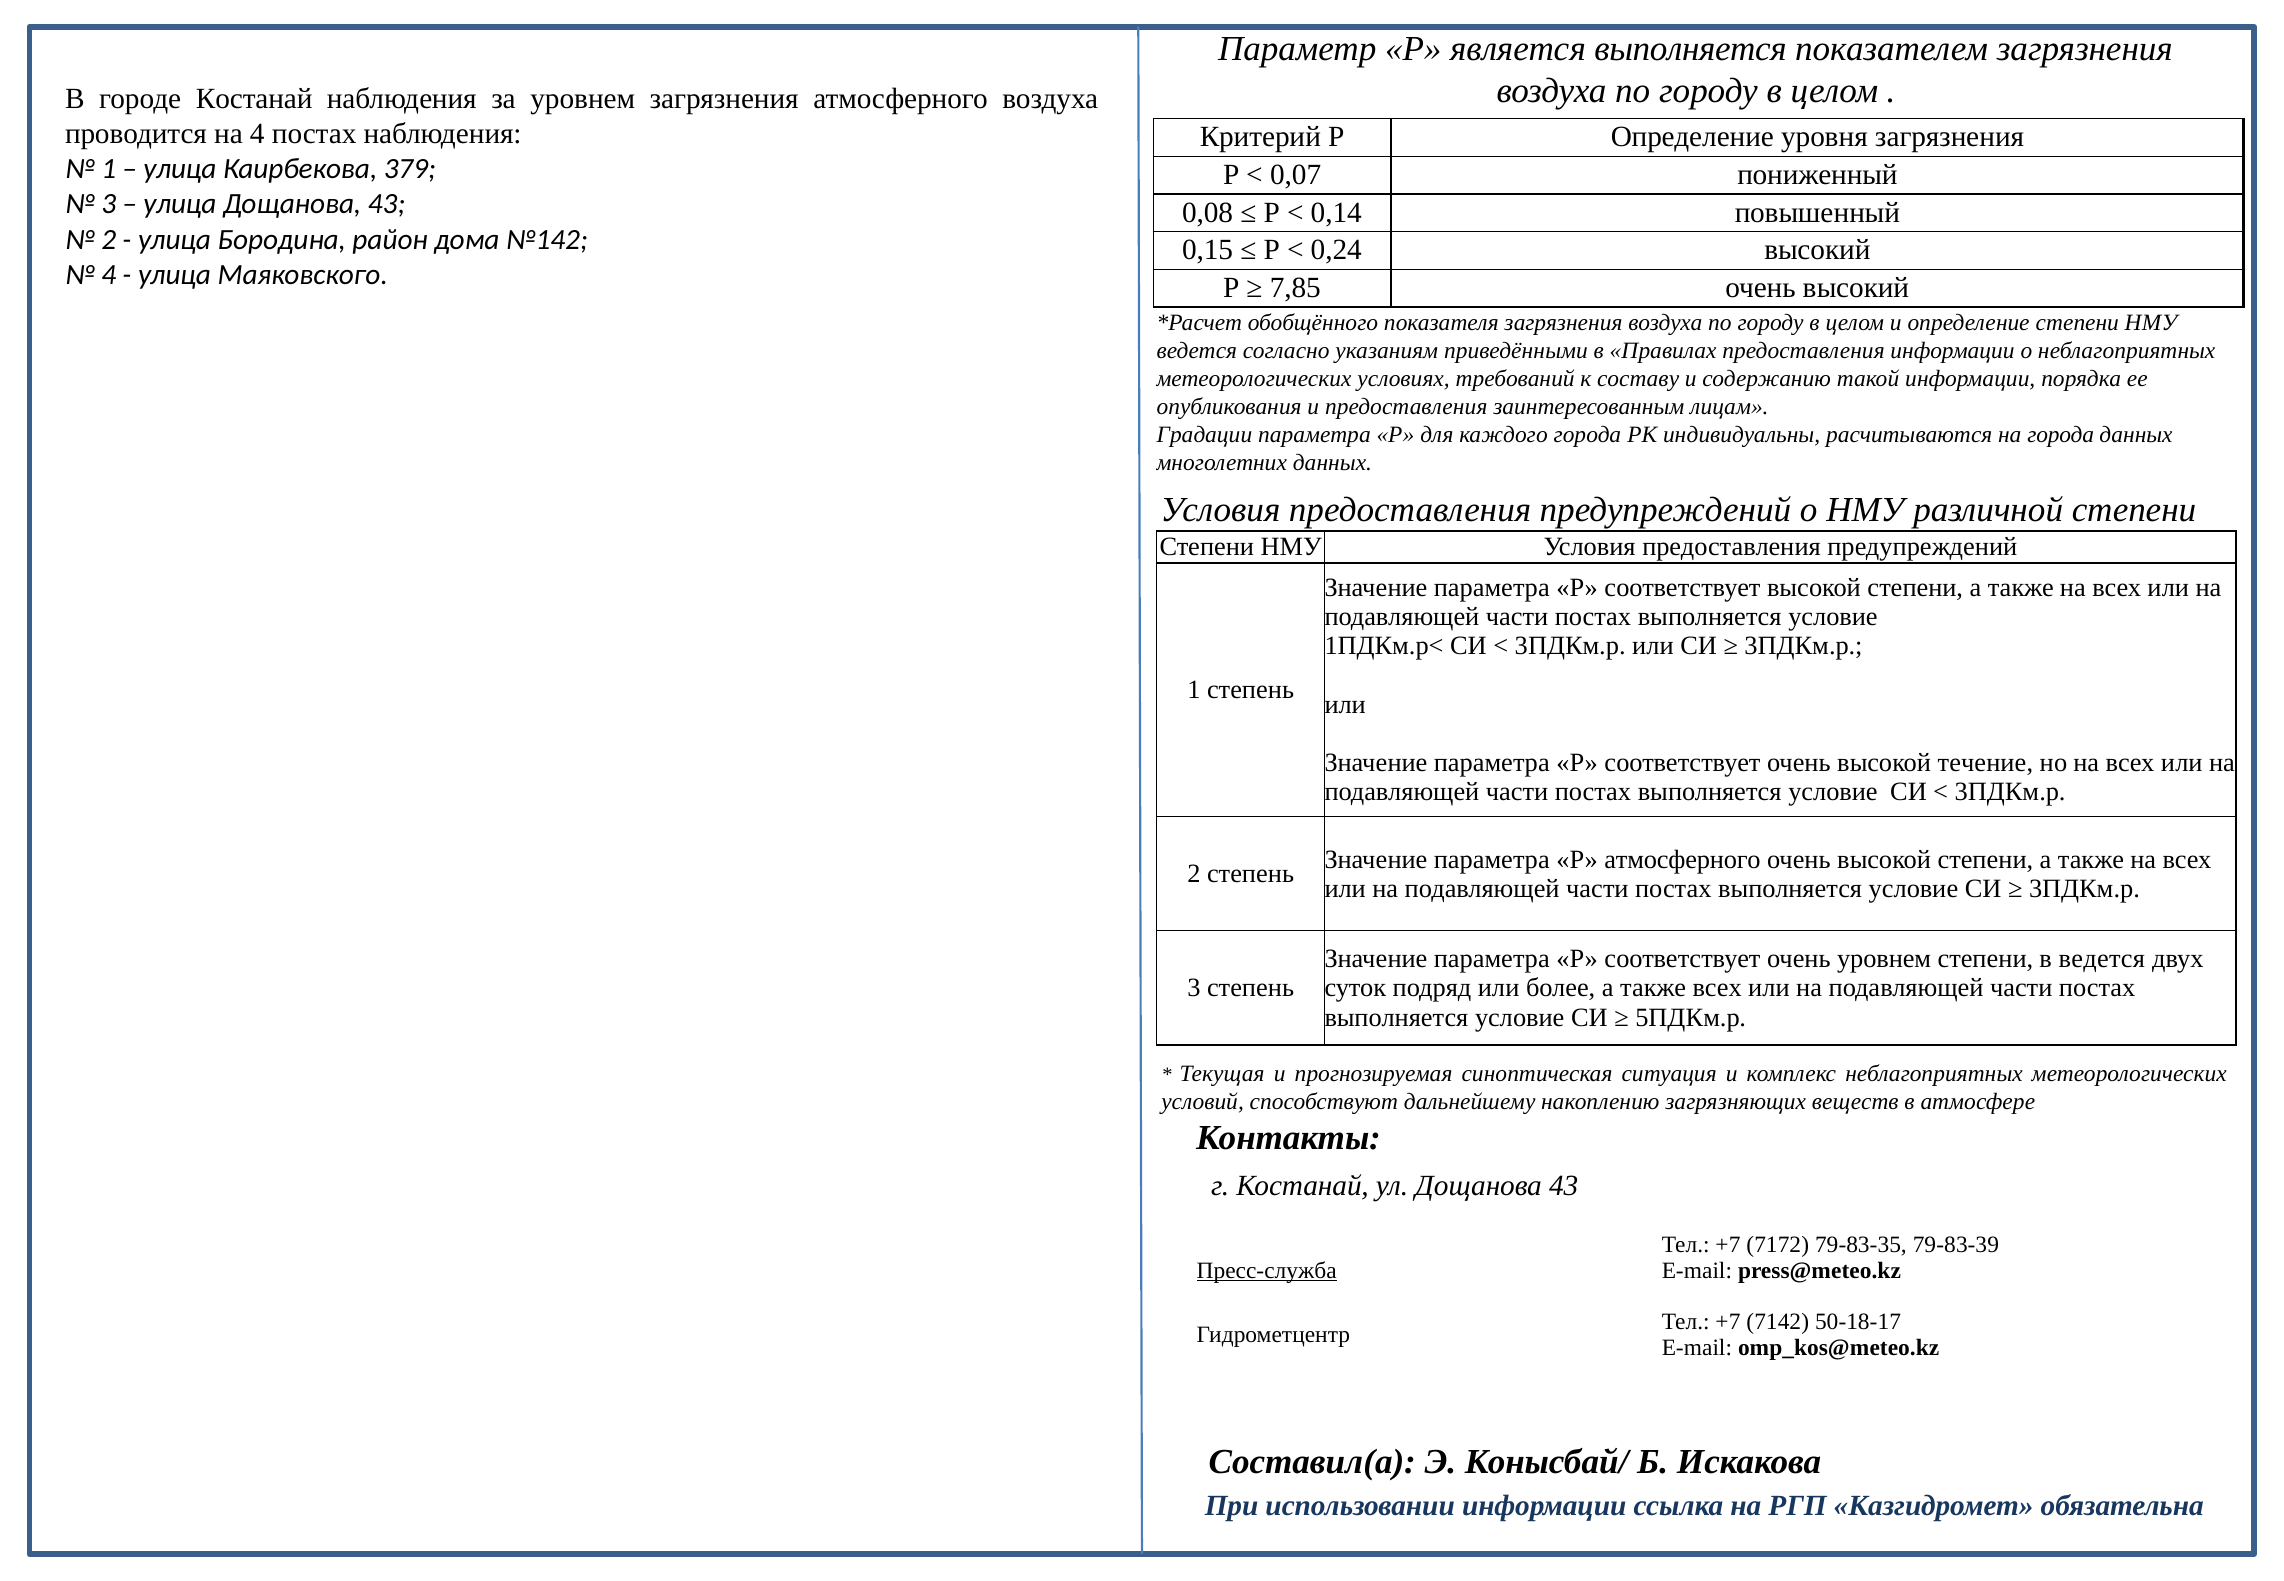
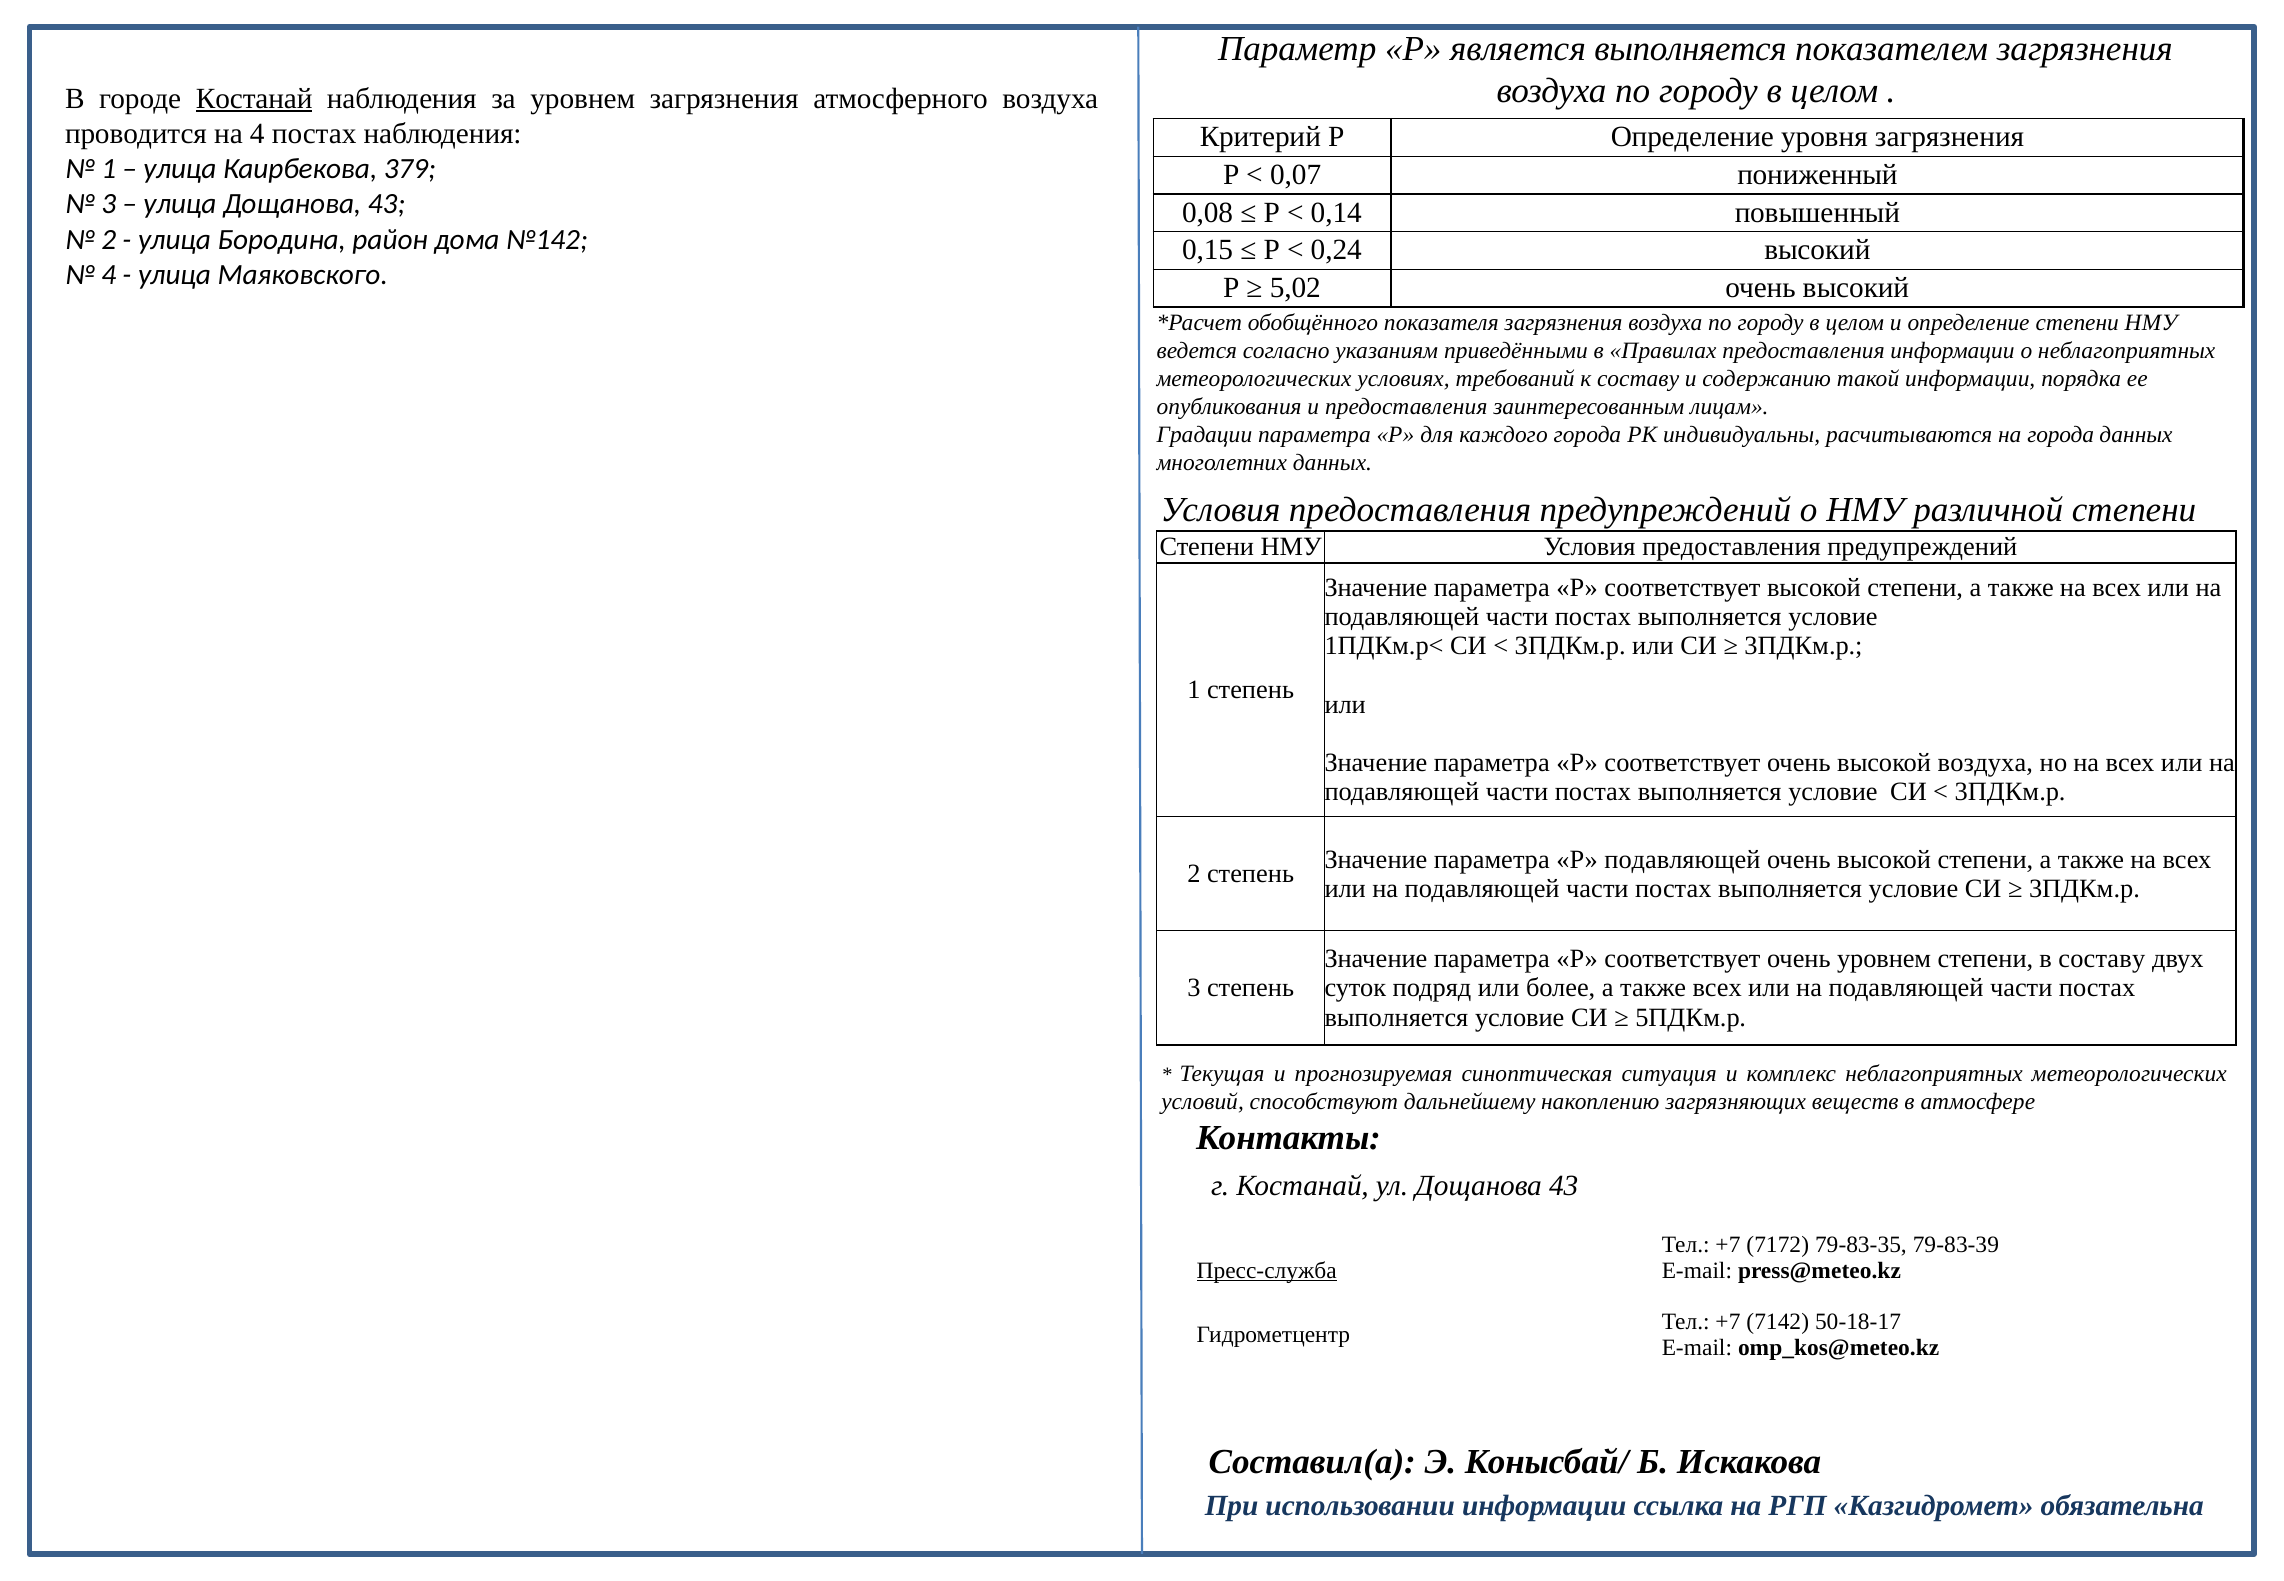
Костанай at (254, 99) underline: none -> present
7,85: 7,85 -> 5,02
высокой течение: течение -> воздуха
Р атмосферного: атмосферного -> подавляющей
в ведется: ведется -> составу
